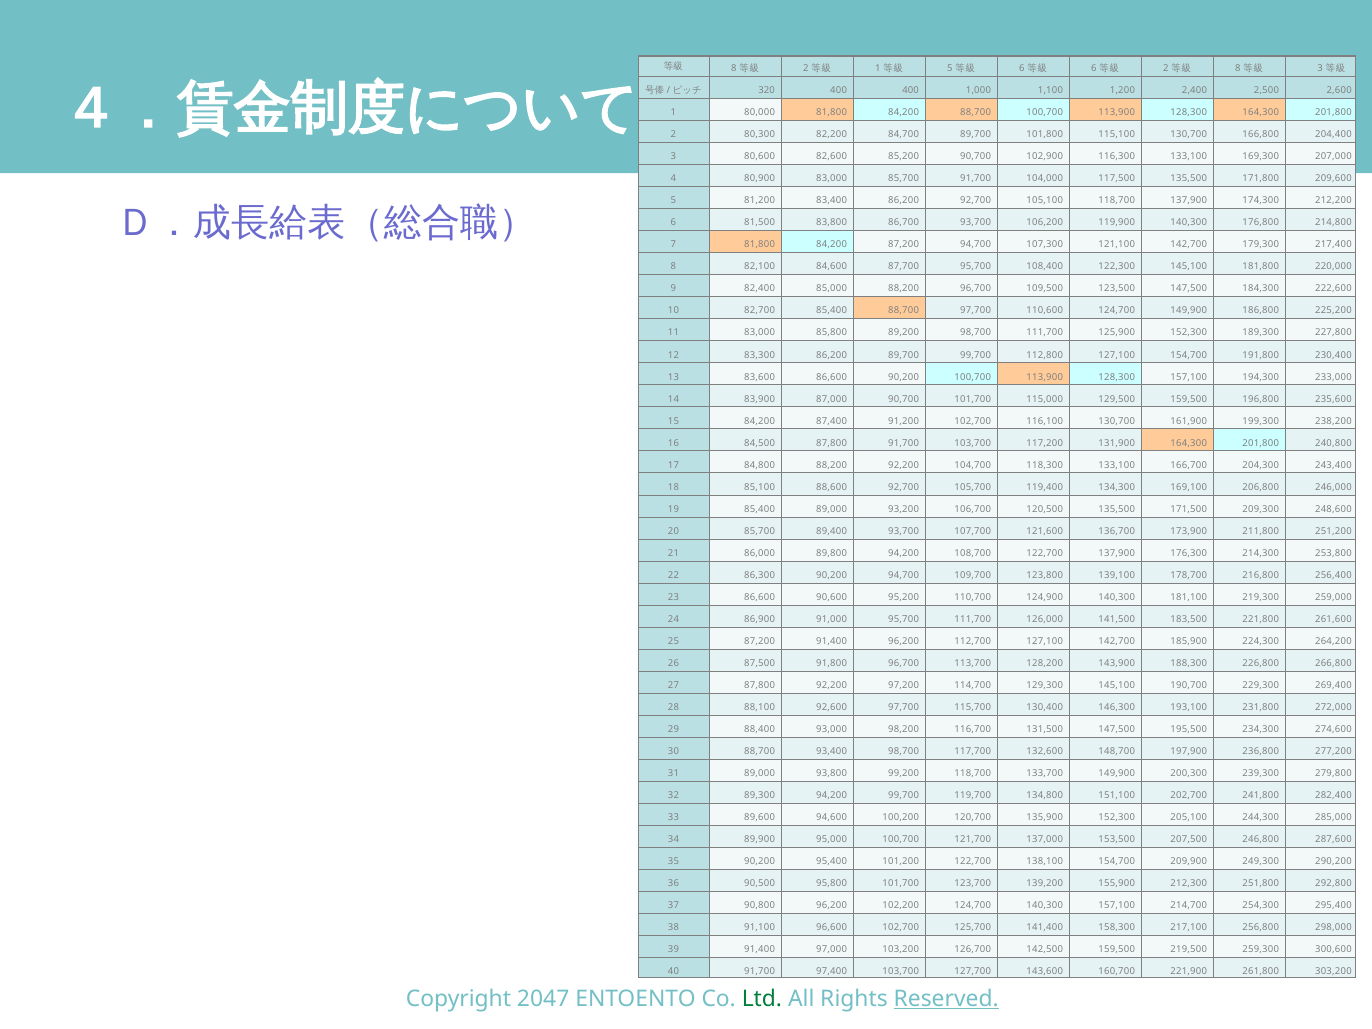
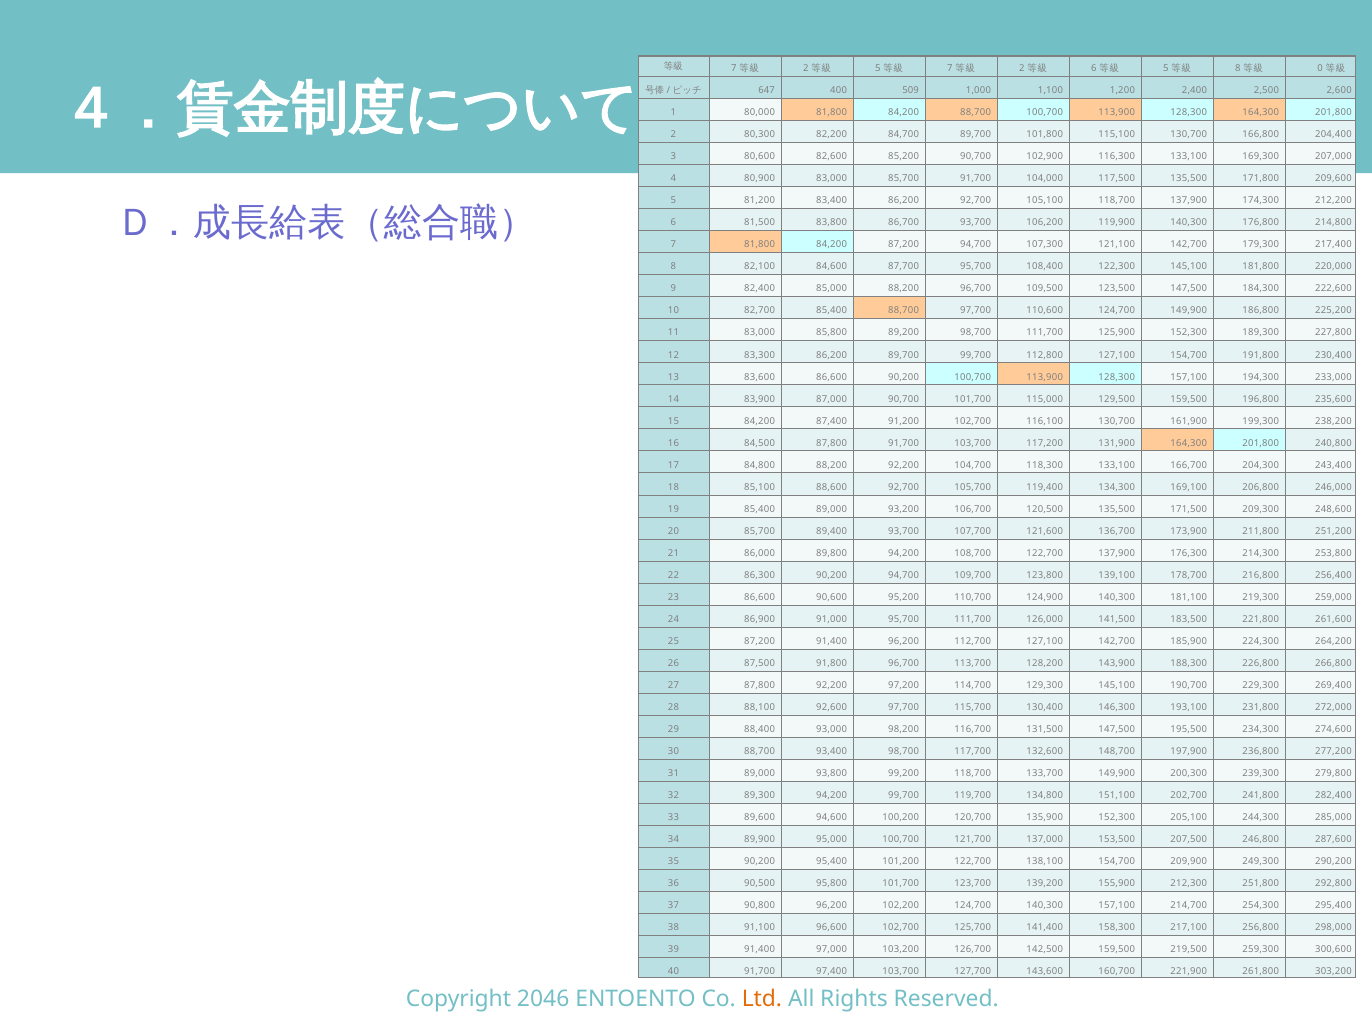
8 at (734, 68): 8 -> 7
1 at (878, 68): 1 -> 5
5 at (950, 68): 5 -> 7
6 at (1022, 68): 6 -> 2
2 at (1166, 68): 2 -> 5
3 at (1320, 68): 3 -> 0
320: 320 -> 647
400 400: 400 -> 509
2047: 2047 -> 2046
Ltd colour: green -> orange
Reserved underline: present -> none
